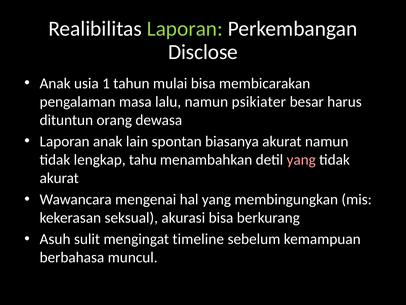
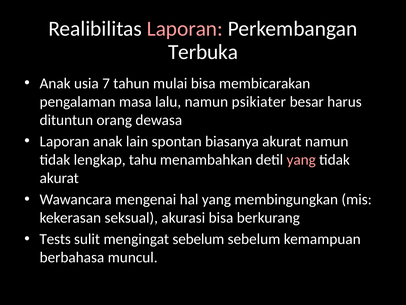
Laporan at (185, 29) colour: light green -> pink
Disclose: Disclose -> Terbuka
1: 1 -> 7
Asuh: Asuh -> Tests
mengingat timeline: timeline -> sebelum
